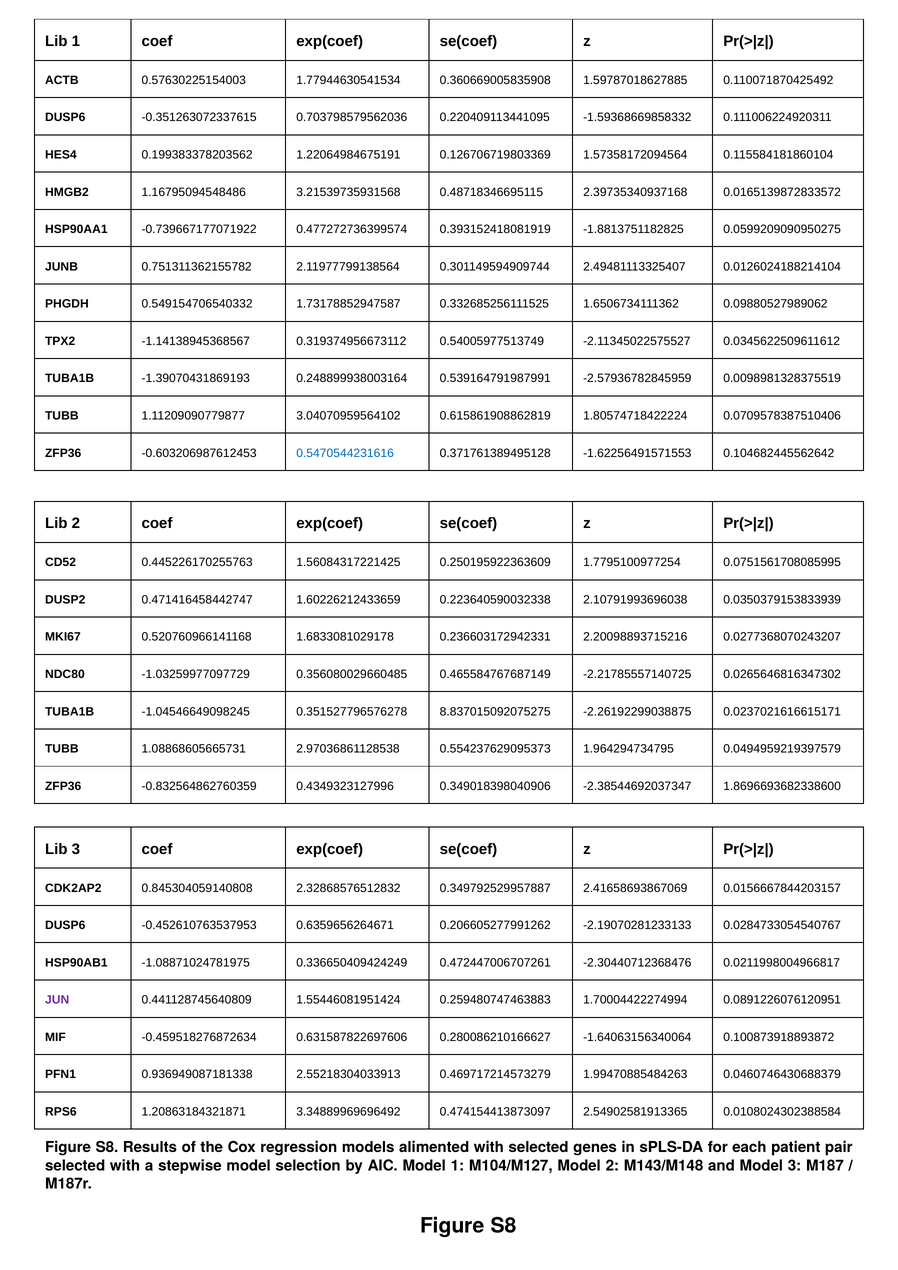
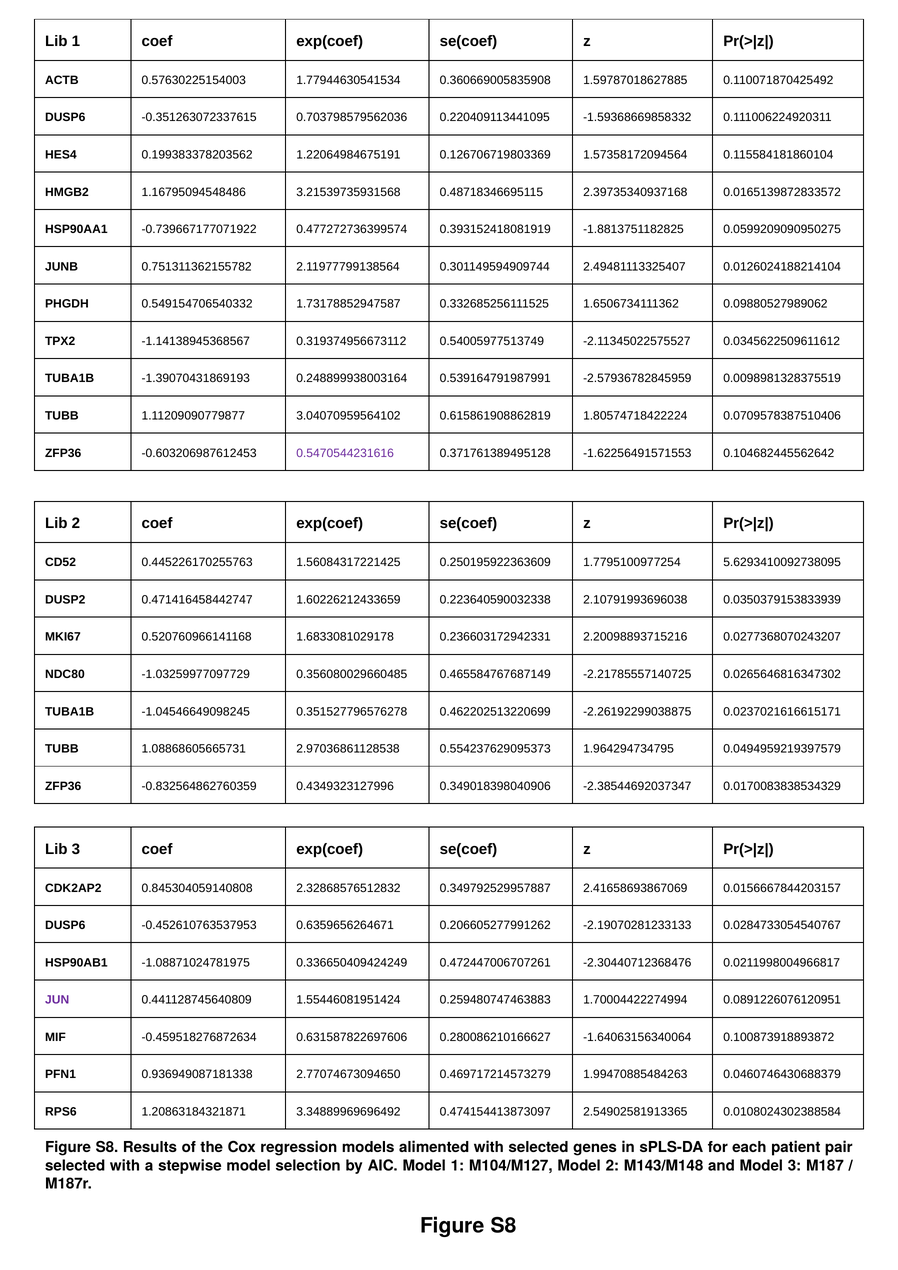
0.5470544231616 colour: blue -> purple
0.0751561708085995: 0.0751561708085995 -> 5.6293410092738095
8.837015092075275: 8.837015092075275 -> 0.462202513220699
1.8696693682338600: 1.8696693682338600 -> 0.0170083838534329
2.55218304033913: 2.55218304033913 -> 2.77074673094650
